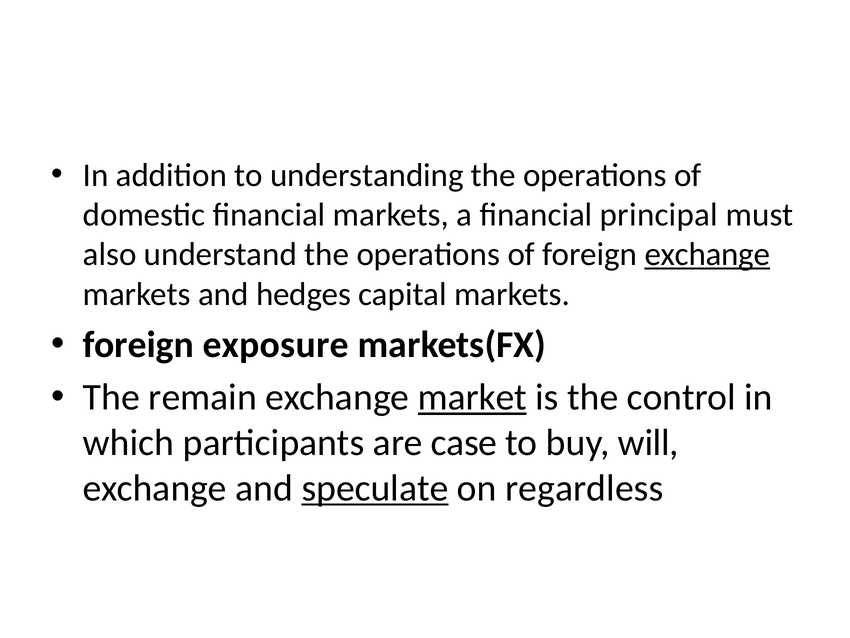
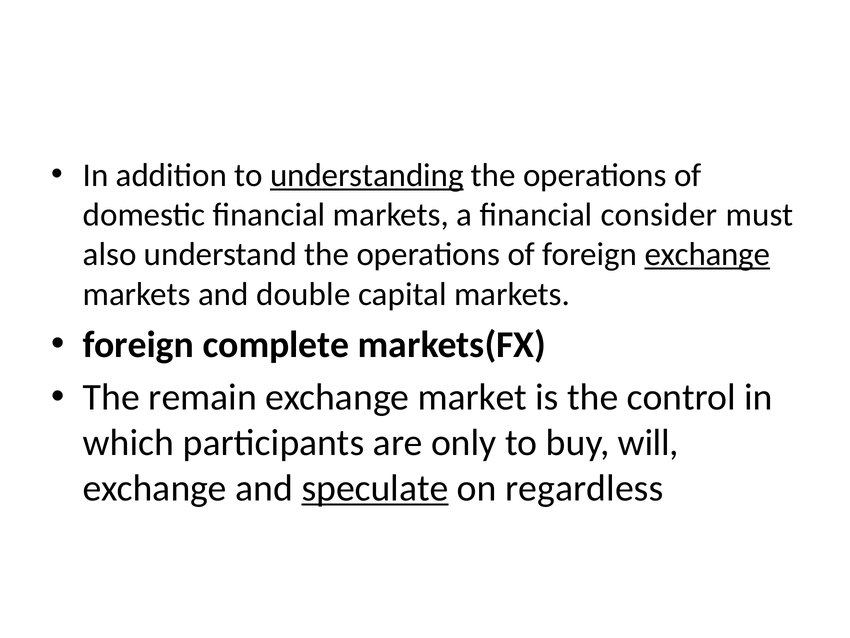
understanding underline: none -> present
principal: principal -> consider
hedges: hedges -> double
exposure: exposure -> complete
market underline: present -> none
case: case -> only
